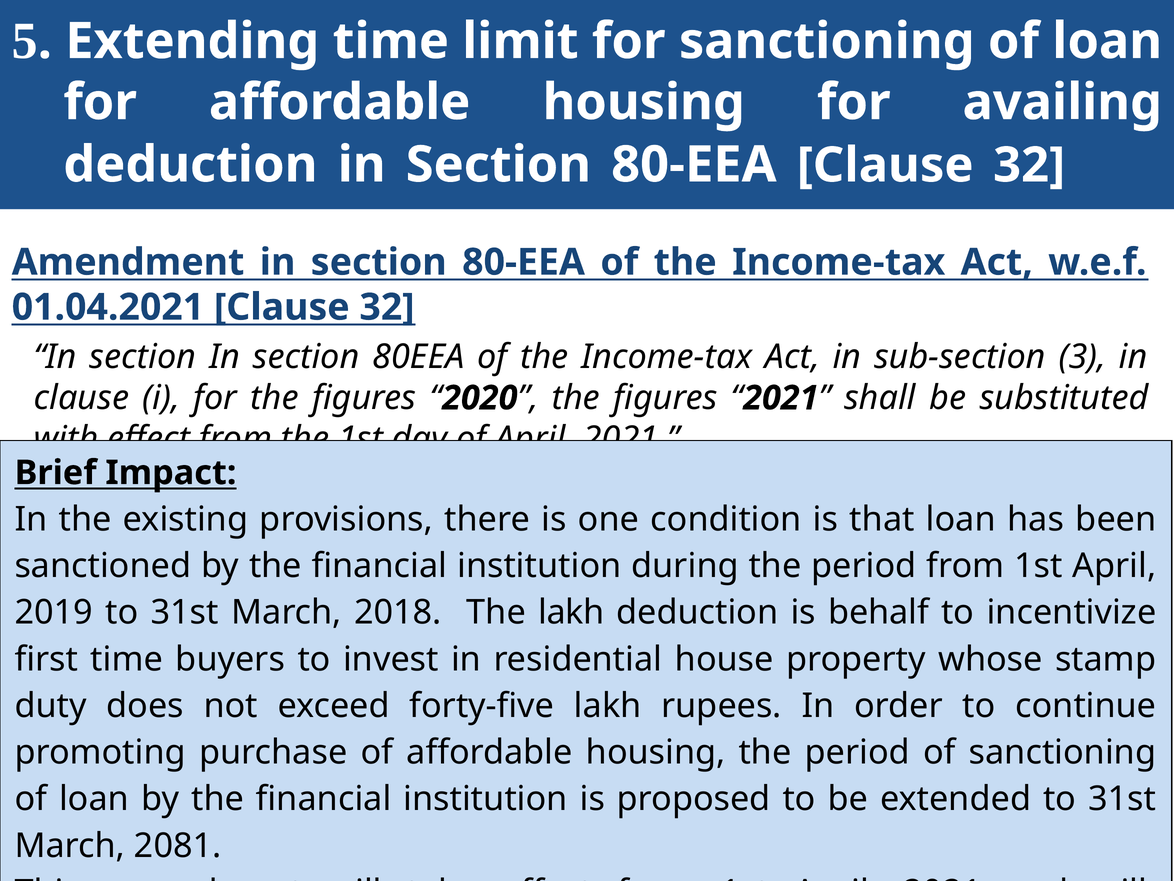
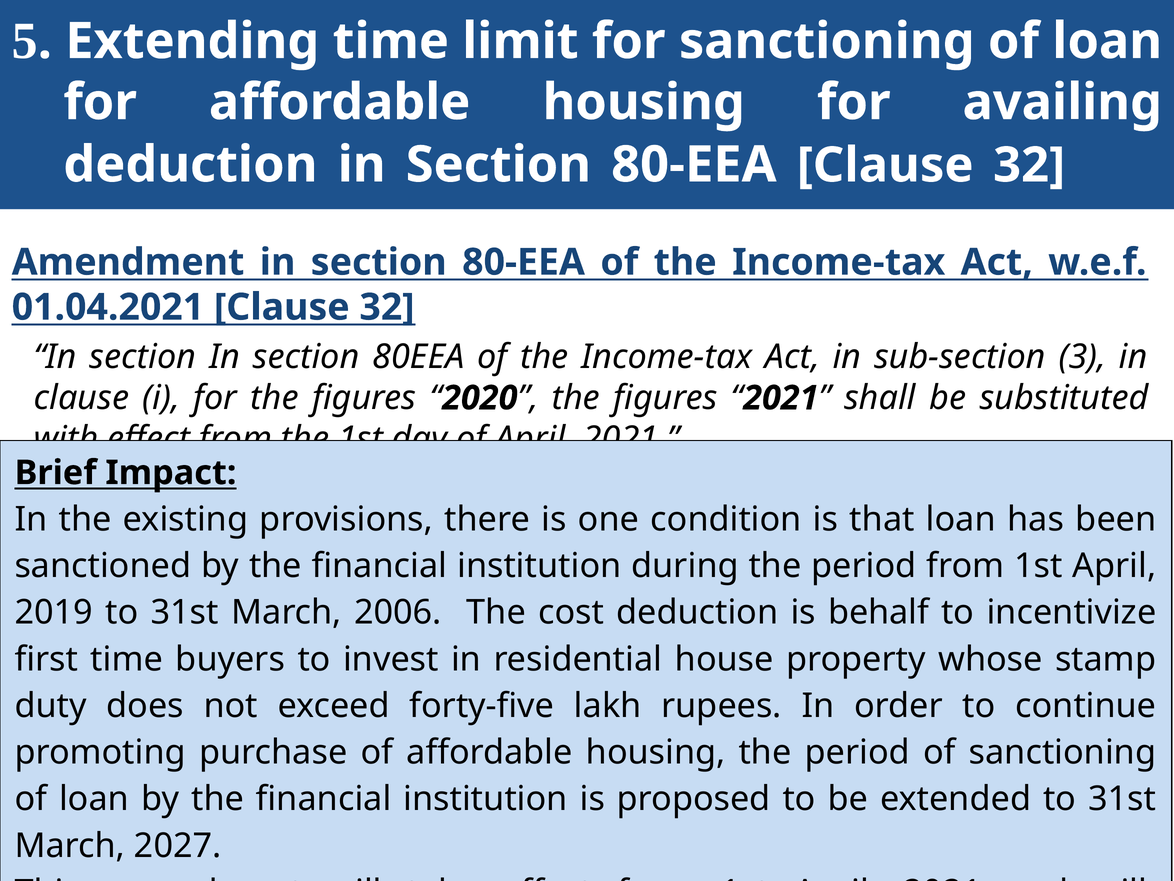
2018: 2018 -> 2006
The lakh: lakh -> cost
2081: 2081 -> 2027
